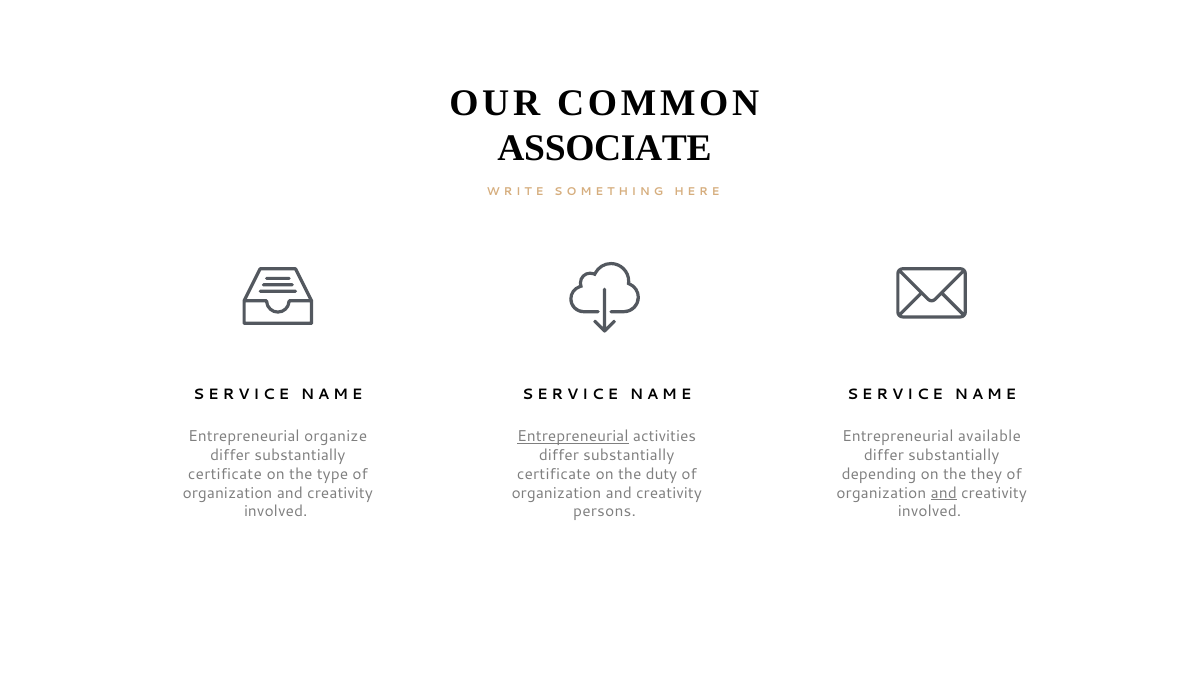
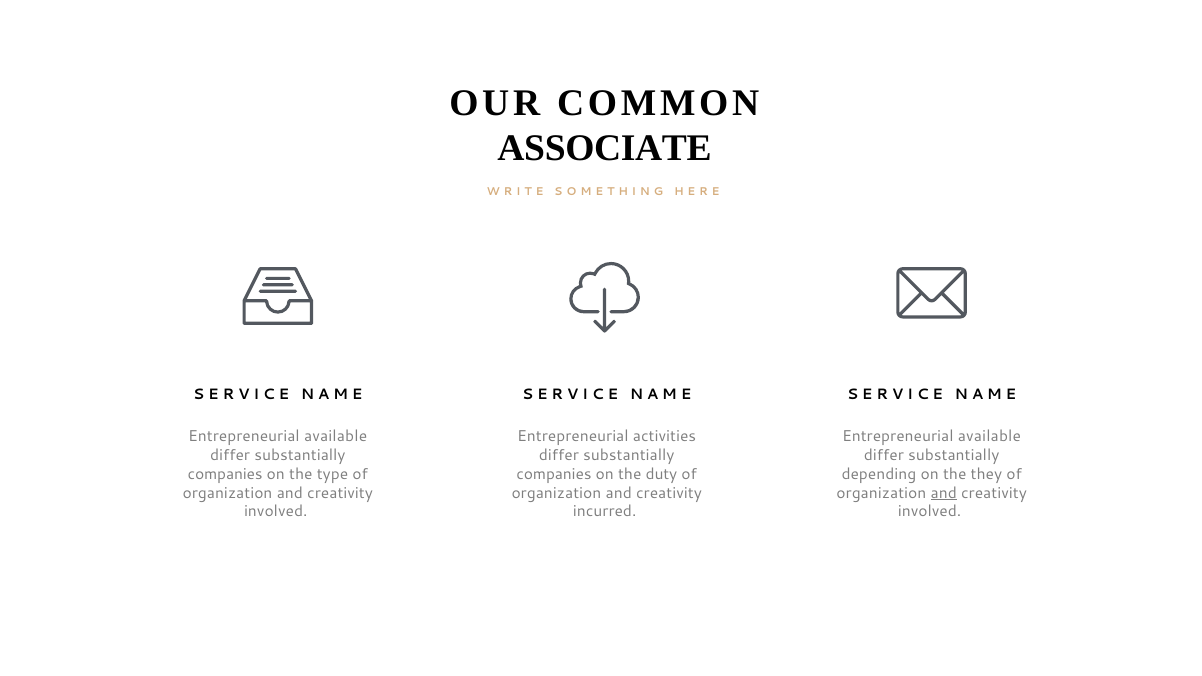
organize at (336, 437): organize -> available
Entrepreneurial at (573, 437) underline: present -> none
certificate at (225, 474): certificate -> companies
certificate at (554, 474): certificate -> companies
persons: persons -> incurred
